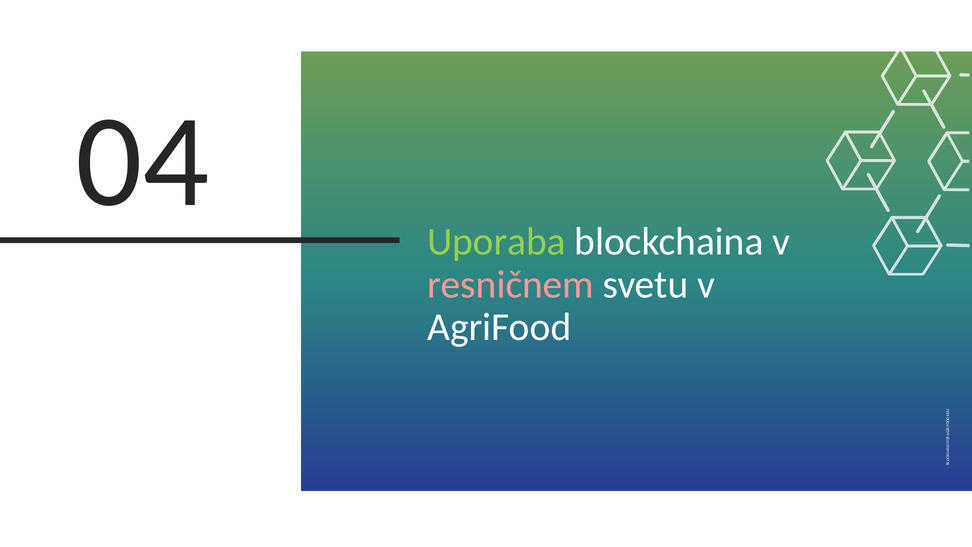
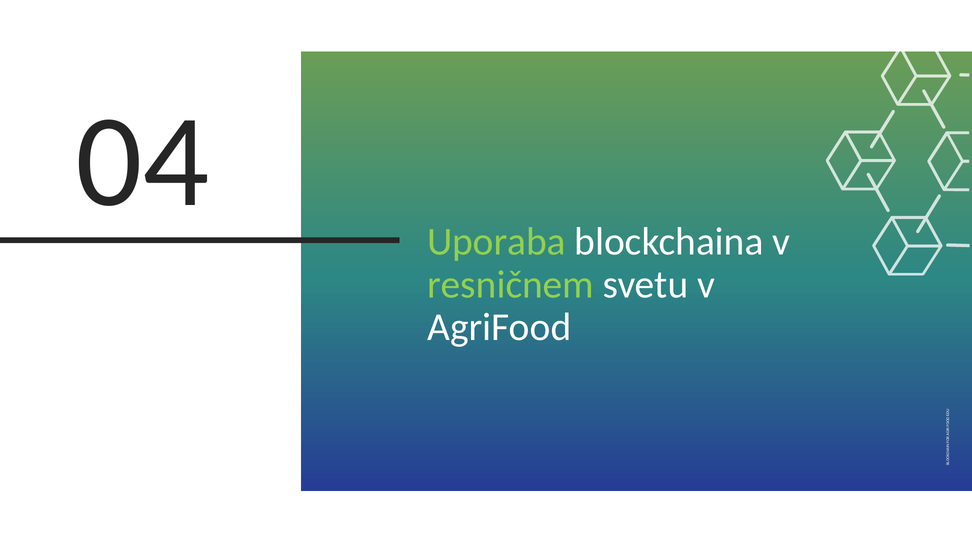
resničnem colour: pink -> light green
